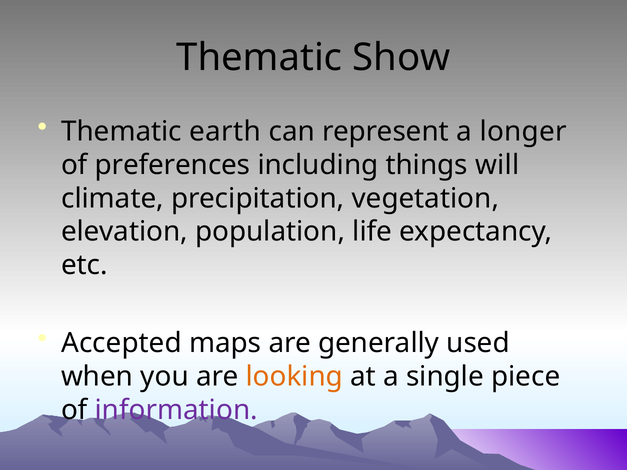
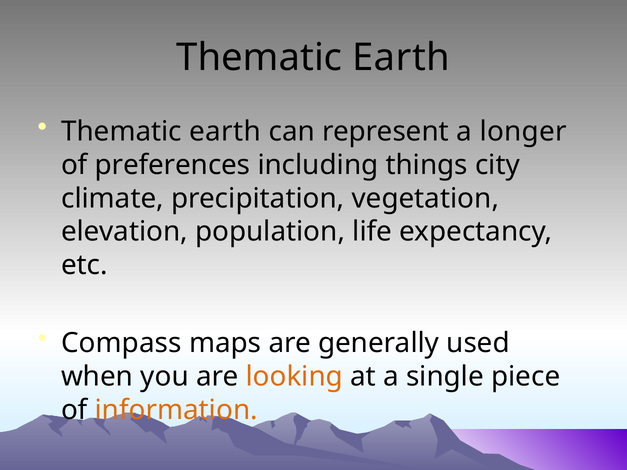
Show at (401, 58): Show -> Earth
will: will -> city
Accepted: Accepted -> Compass
information colour: purple -> orange
